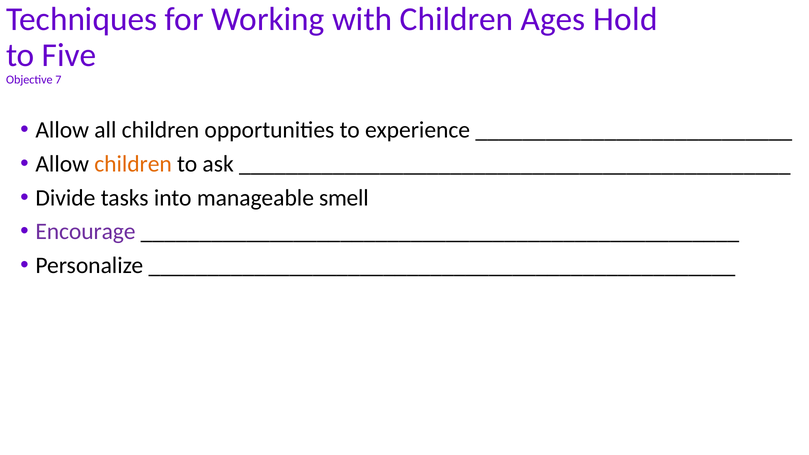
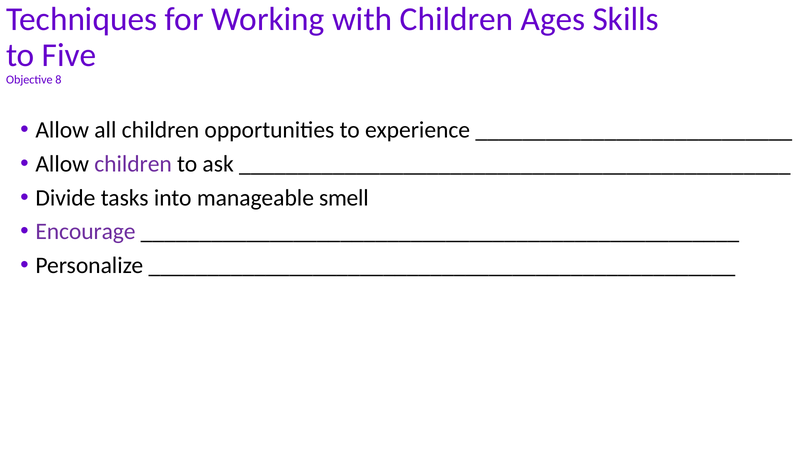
Hold: Hold -> Skills
7: 7 -> 8
children at (133, 164) colour: orange -> purple
